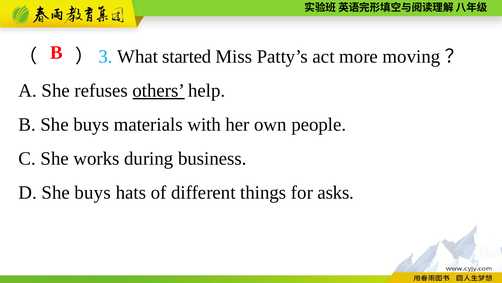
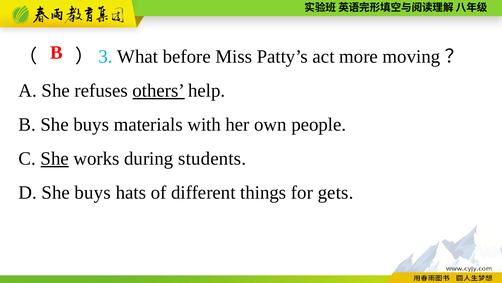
started: started -> before
She at (55, 158) underline: none -> present
business: business -> students
asks: asks -> gets
